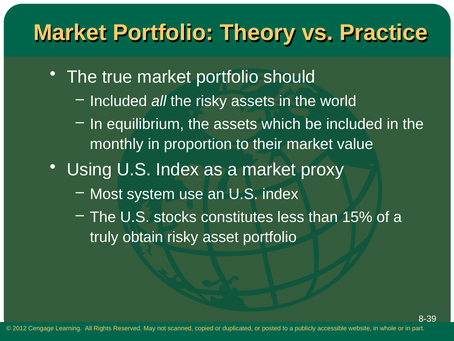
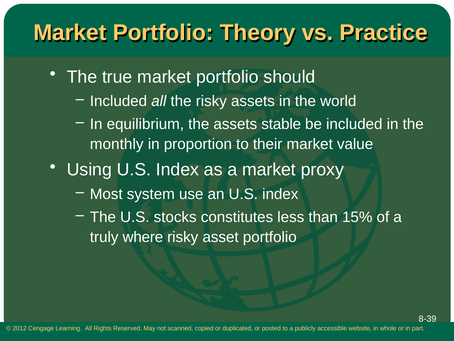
which: which -> stable
obtain: obtain -> where
